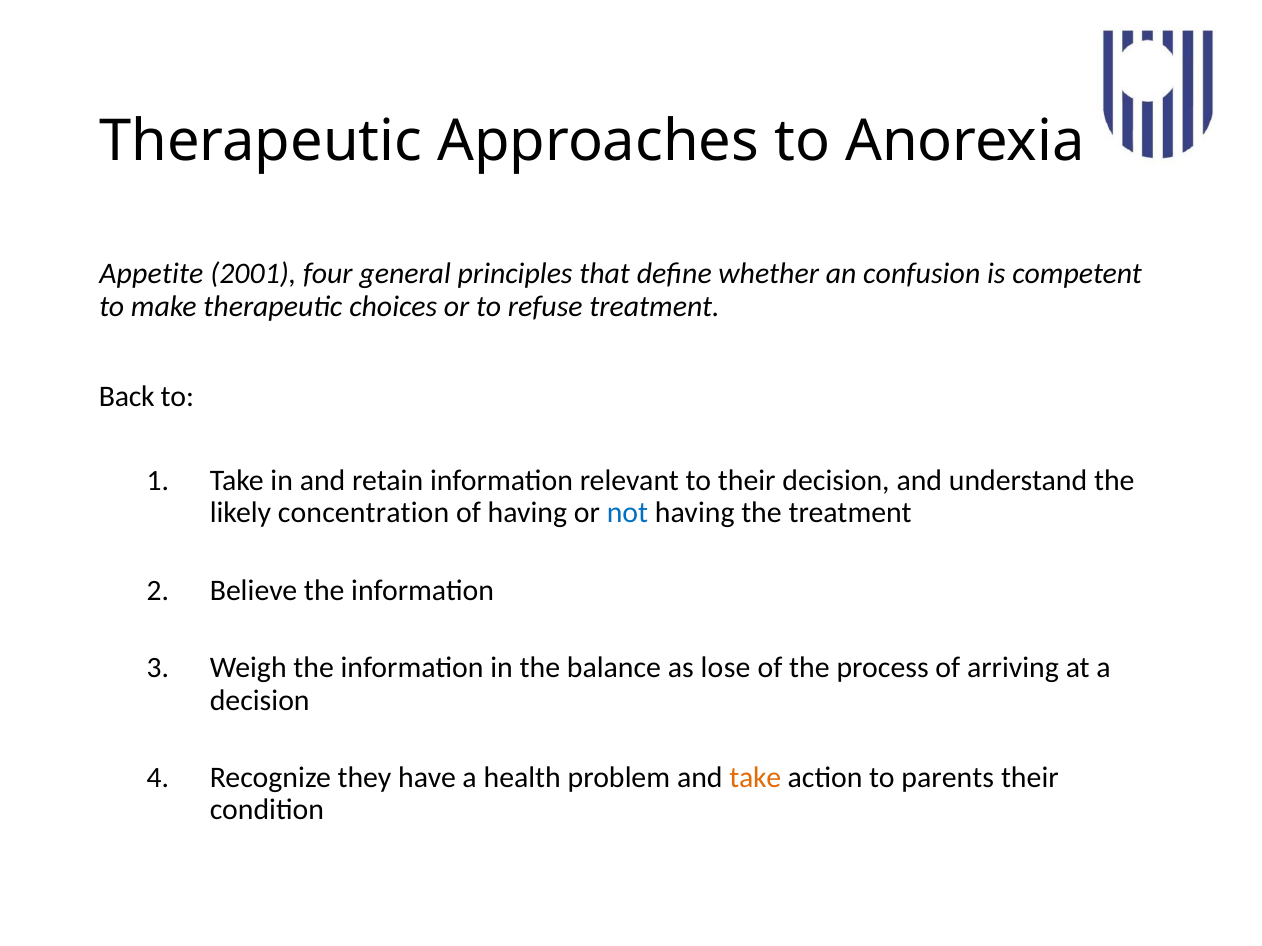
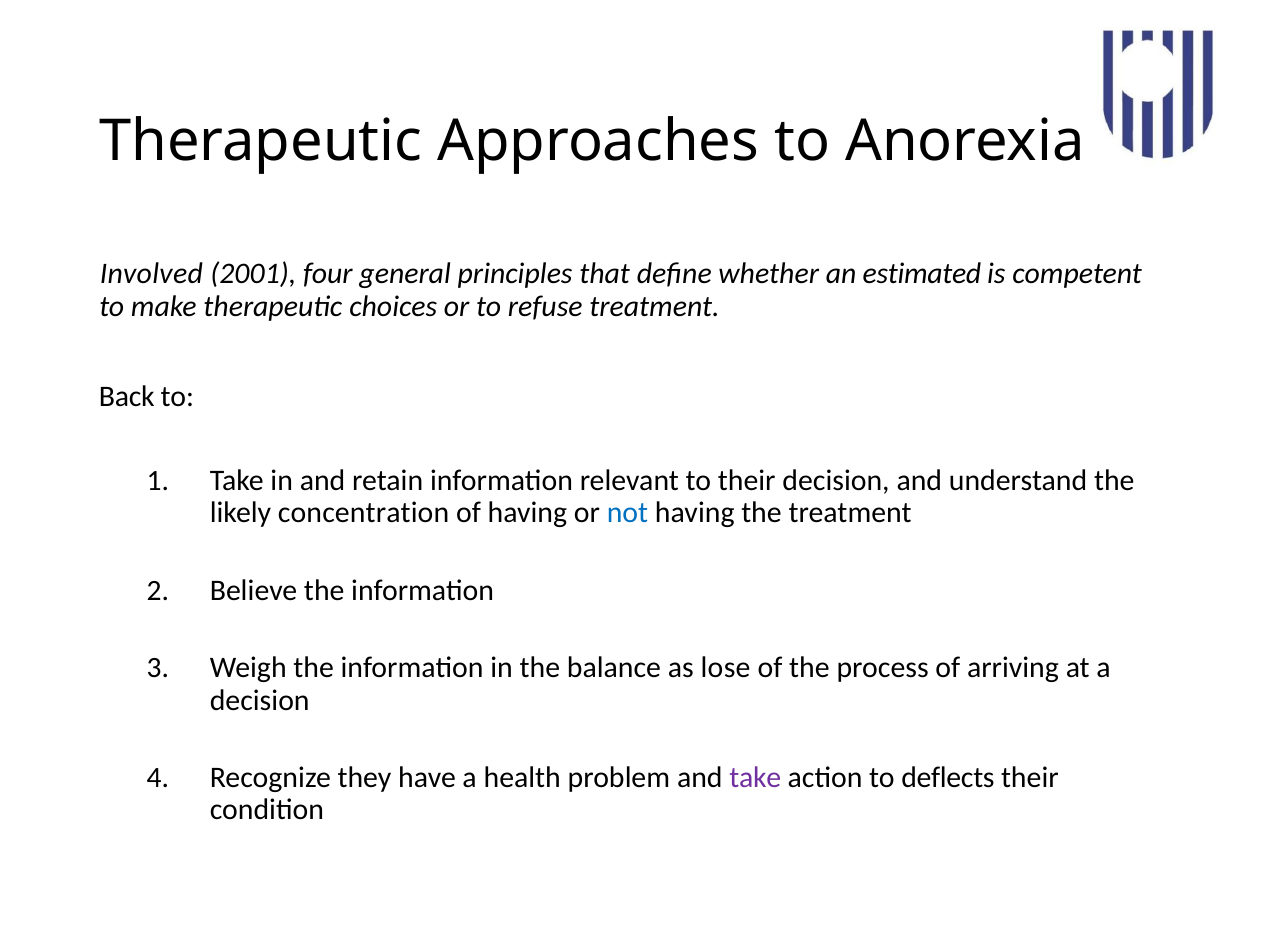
Appetite: Appetite -> Involved
confusion: confusion -> estimated
take at (755, 778) colour: orange -> purple
parents: parents -> deflects
